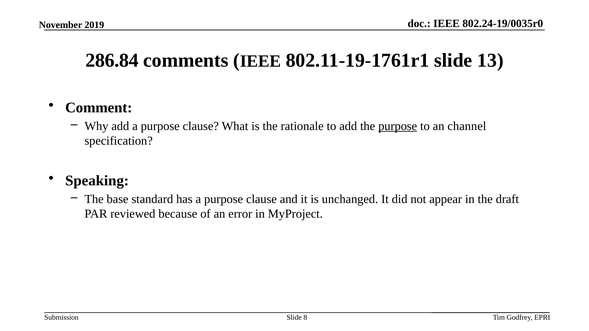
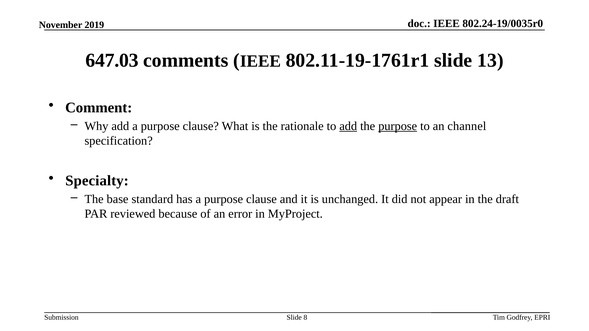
286.84: 286.84 -> 647.03
add at (348, 126) underline: none -> present
Speaking: Speaking -> Specialty
